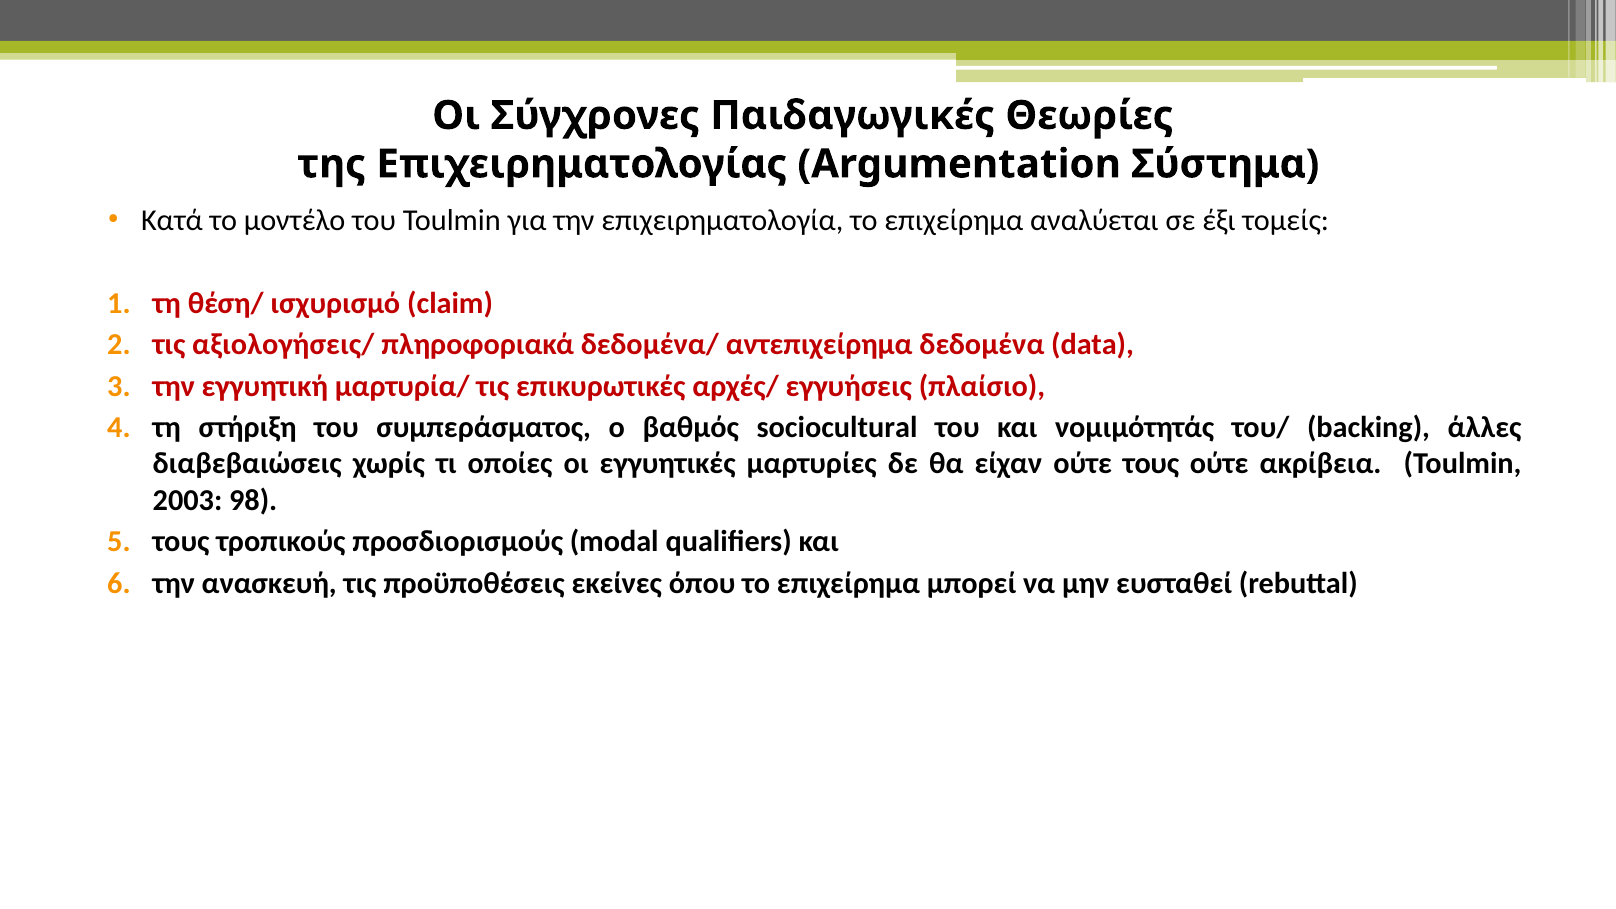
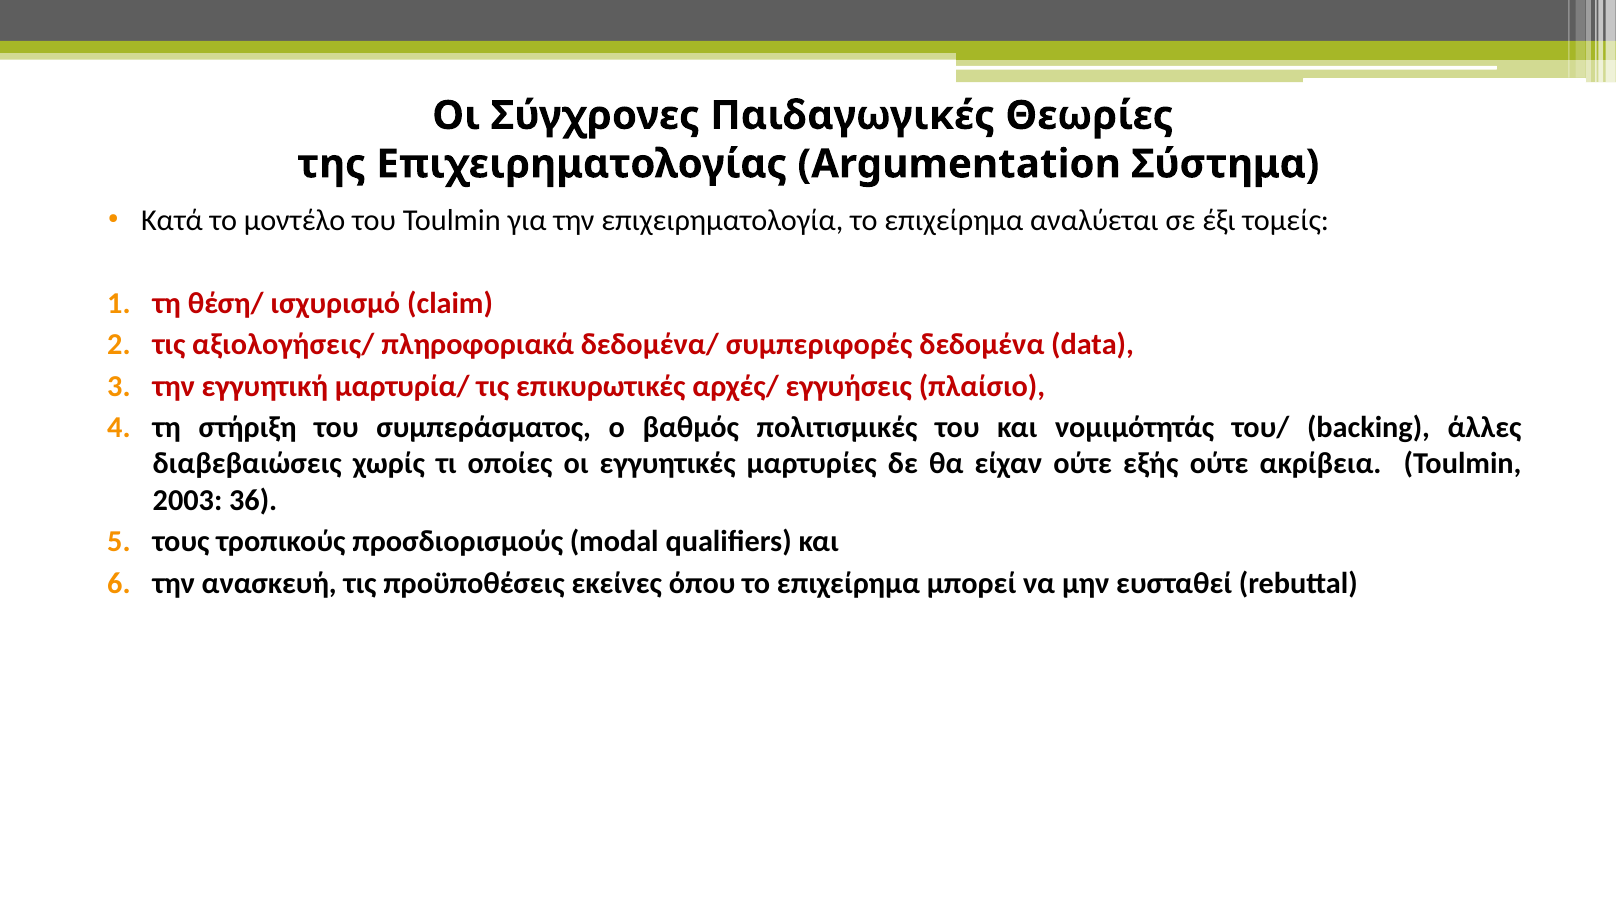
αντεπιχείρημα: αντεπιχείρημα -> συμπεριφορές
sociocultural: sociocultural -> πολιτισμικές
ούτε τους: τους -> εξής
98: 98 -> 36
